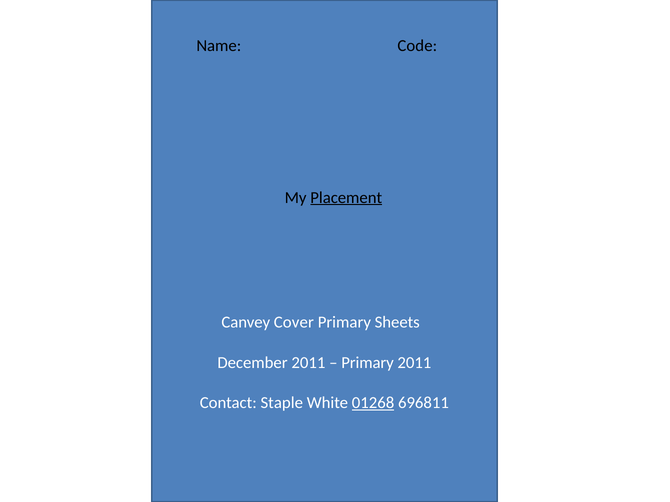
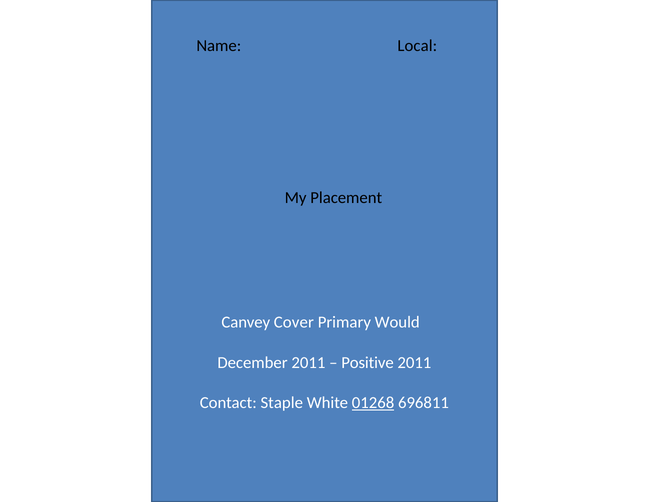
Code: Code -> Local
Placement underline: present -> none
Sheets: Sheets -> Would
Primary at (368, 363): Primary -> Positive
